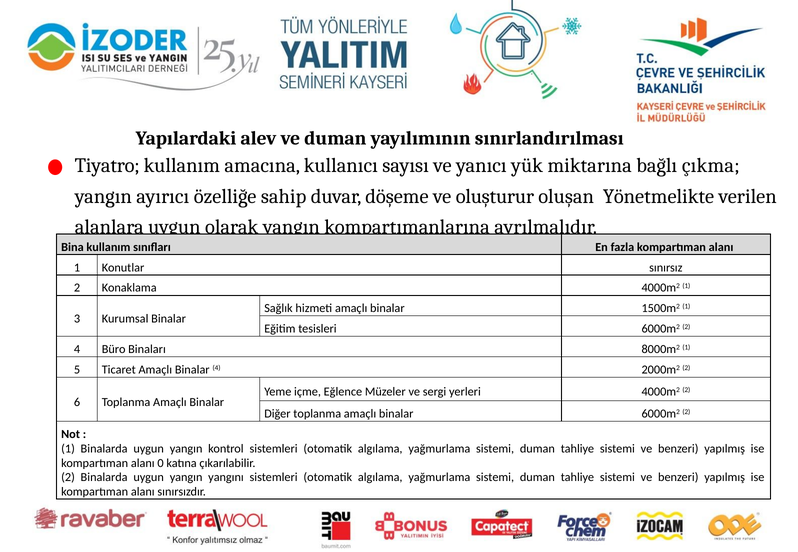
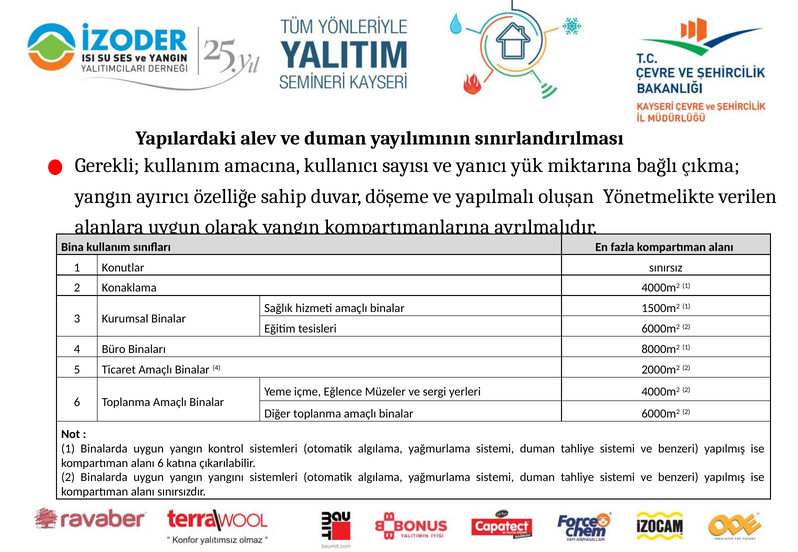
Tiyatro: Tiyatro -> Gerekli
oluşturur: oluşturur -> yapılmalı
alanı 0: 0 -> 6
